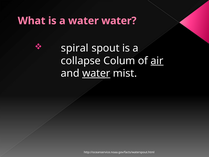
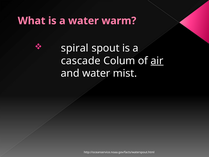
water water: water -> warm
collapse: collapse -> cascade
water at (96, 73) underline: present -> none
